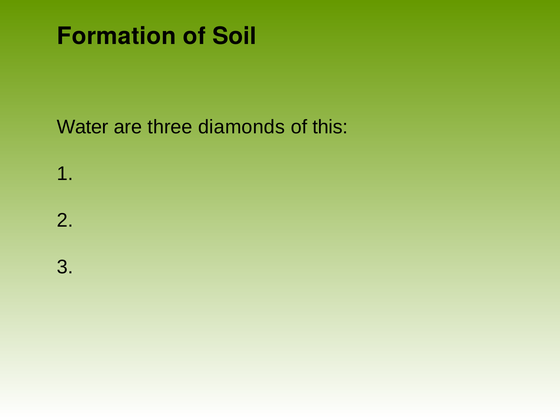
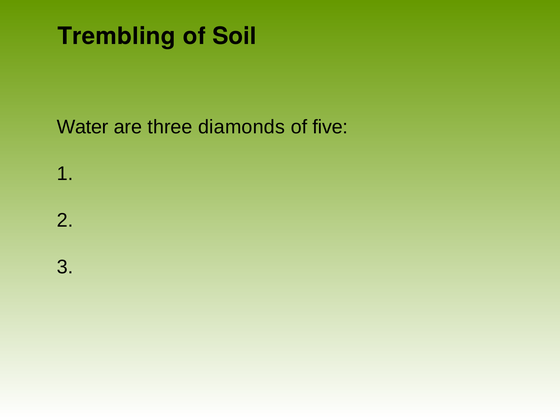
Formation: Formation -> Trembling
this: this -> five
